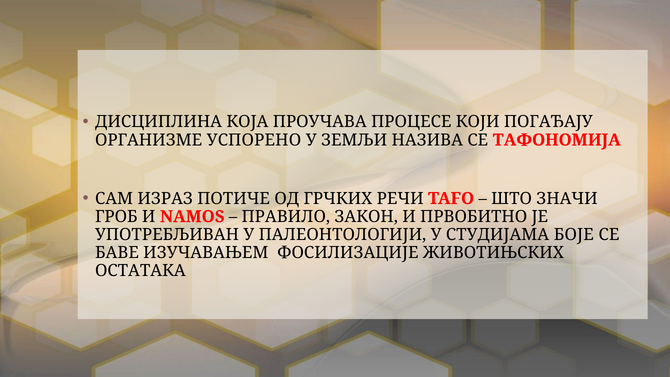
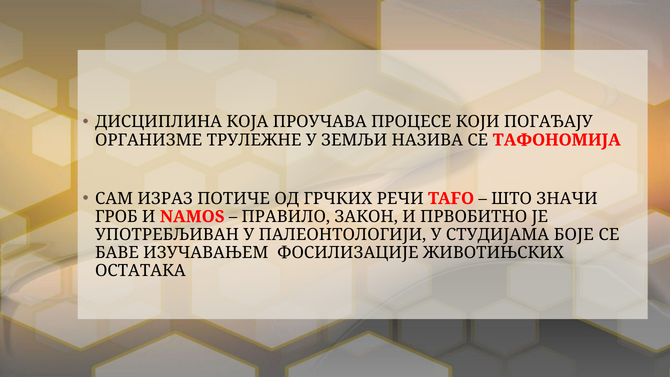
УСПОРЕНО: УСПОРЕНО -> ТРУЛЕЖНЕ
